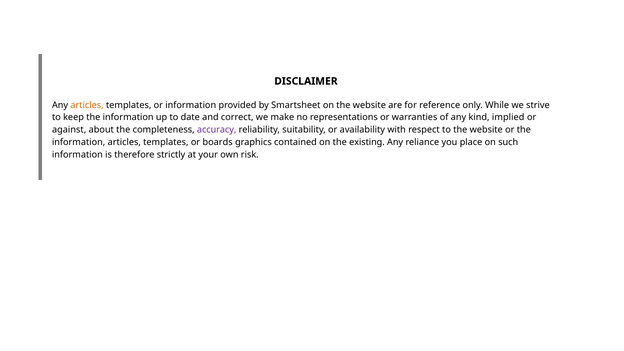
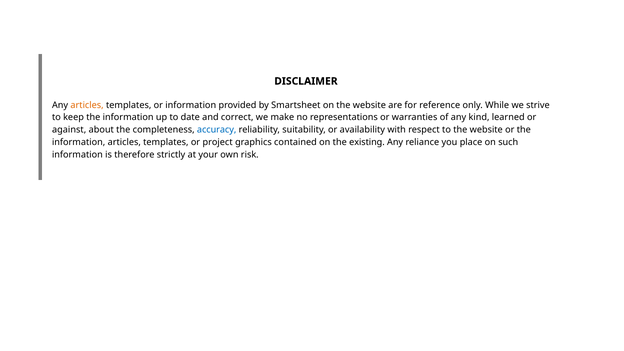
implied: implied -> learned
accuracy colour: purple -> blue
boards: boards -> project
